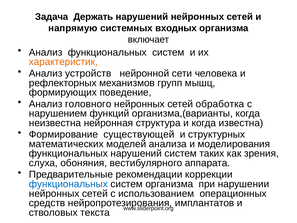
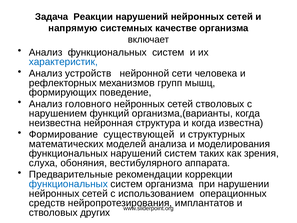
Держать: Держать -> Реакции
входных: входных -> качестве
характеристик colour: orange -> blue
сетей обработка: обработка -> стволовых
текста: текста -> других
